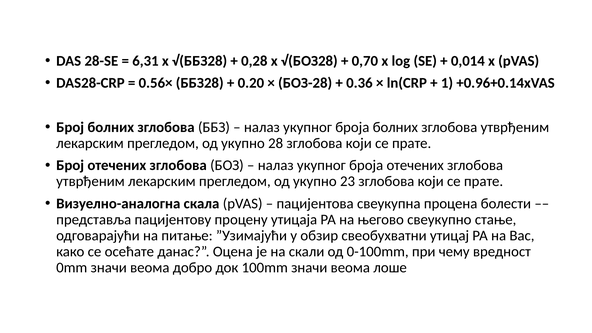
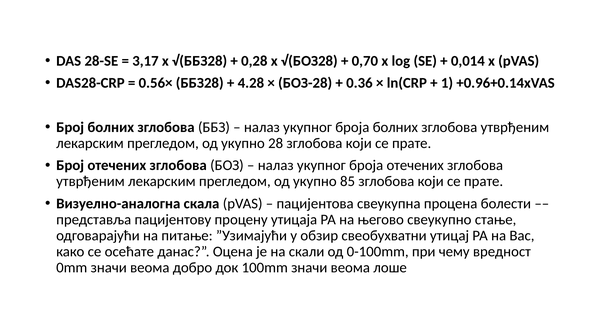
6,31: 6,31 -> 3,17
0.20: 0.20 -> 4.28
23: 23 -> 85
